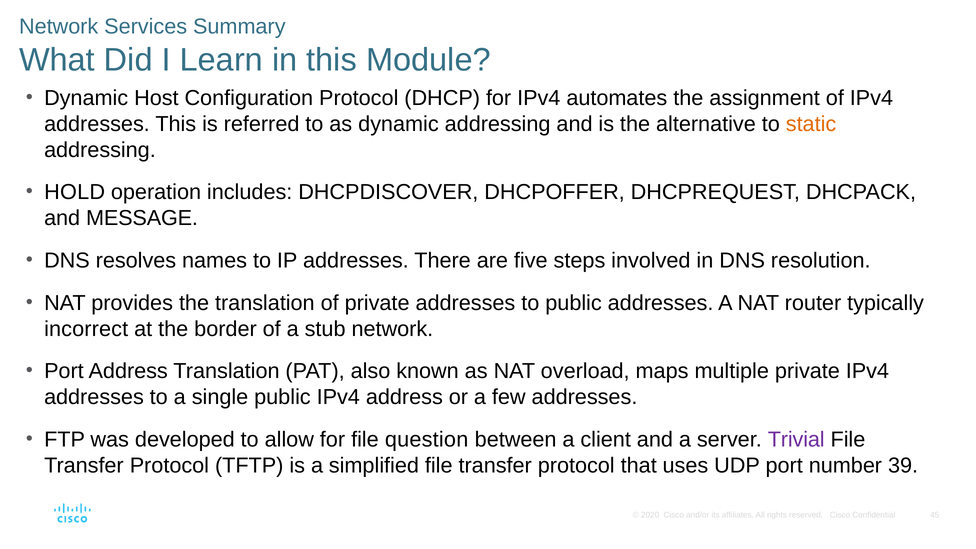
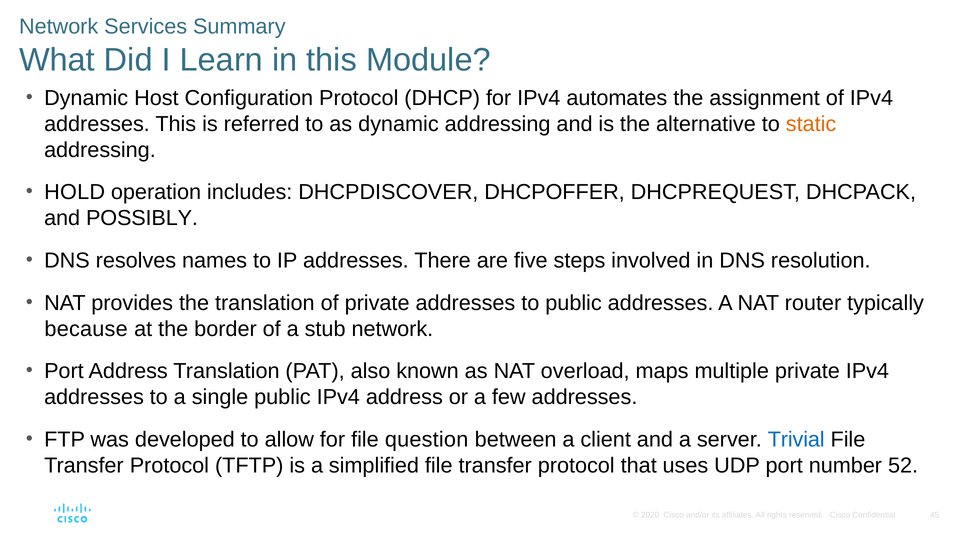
MESSAGE: MESSAGE -> POSSIBLY
incorrect: incorrect -> because
Trivial colour: purple -> blue
39: 39 -> 52
